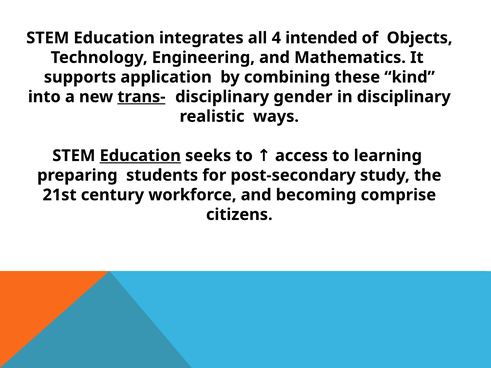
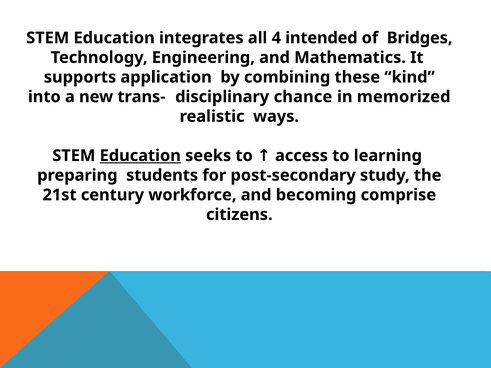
Objects: Objects -> Bridges
trans- underline: present -> none
gender: gender -> chance
in disciplinary: disciplinary -> memorized
